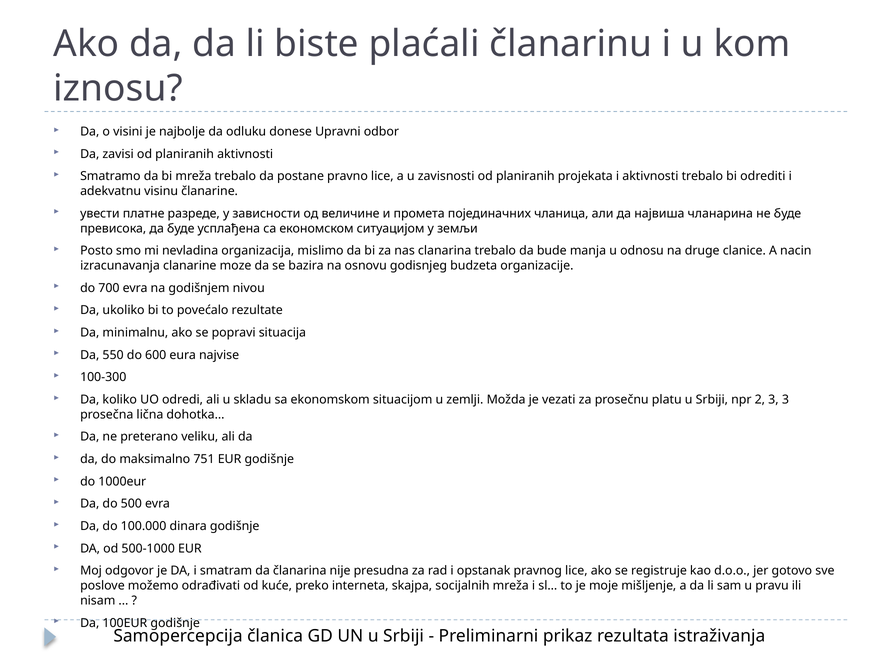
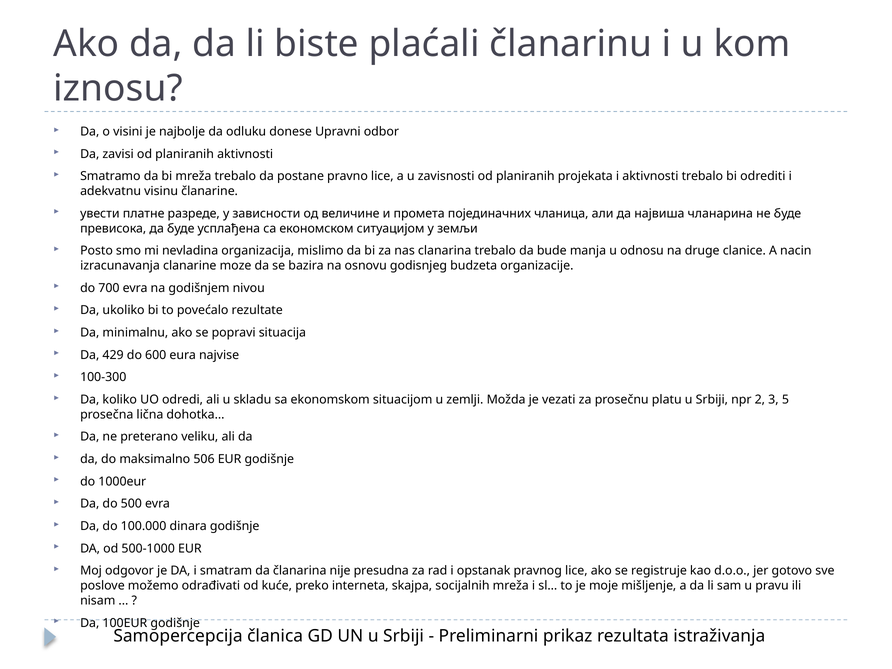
550: 550 -> 429
3 3: 3 -> 5
751: 751 -> 506
